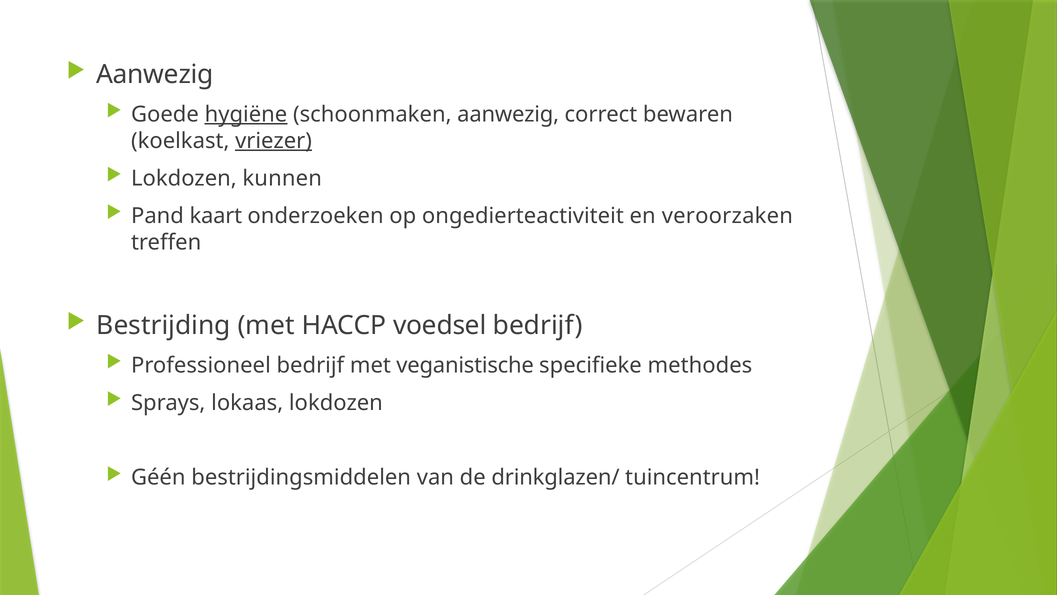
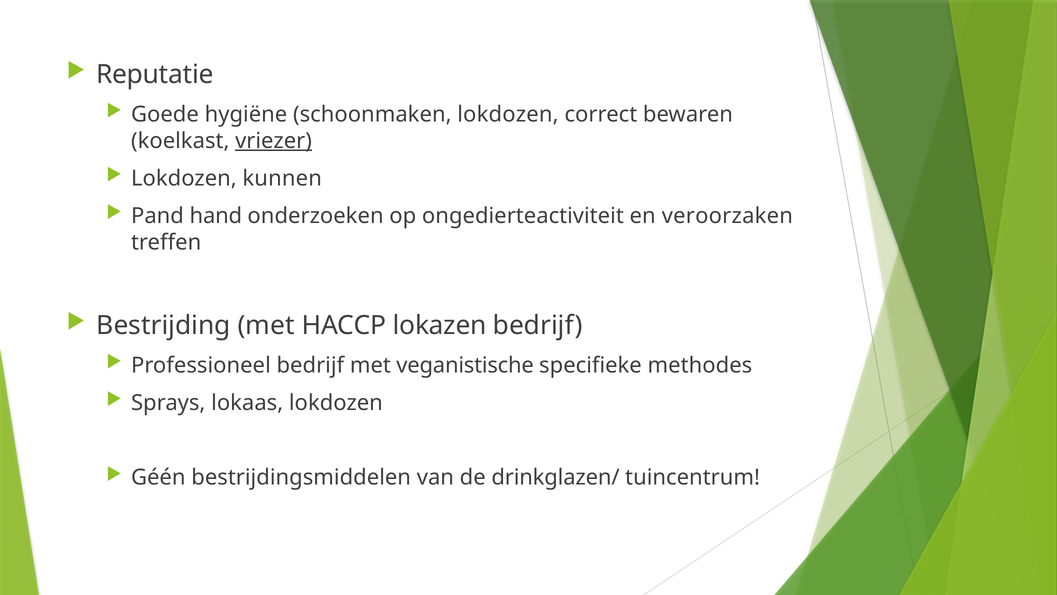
Aanwezig at (155, 75): Aanwezig -> Reputatie
hygiëne underline: present -> none
schoonmaken aanwezig: aanwezig -> lokdozen
kaart: kaart -> hand
voedsel: voedsel -> lokazen
